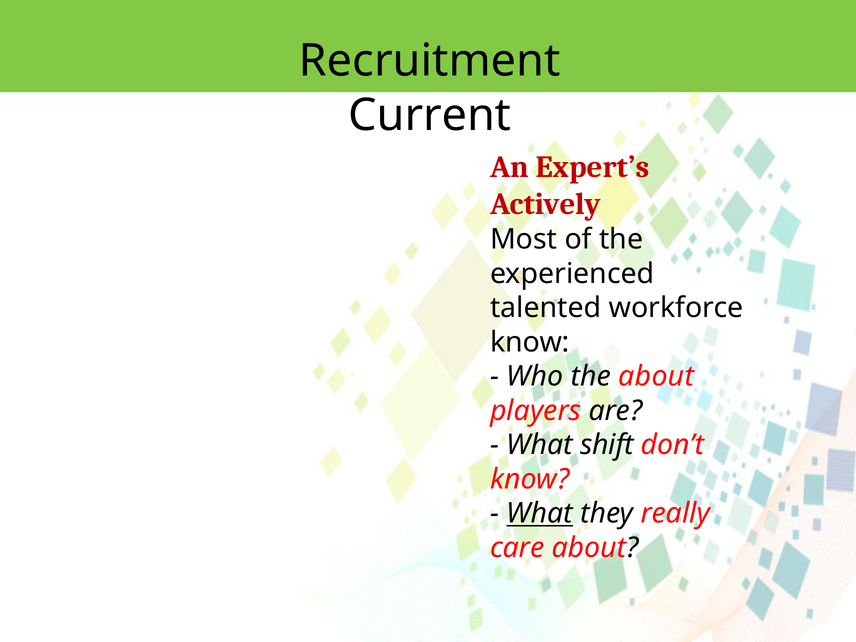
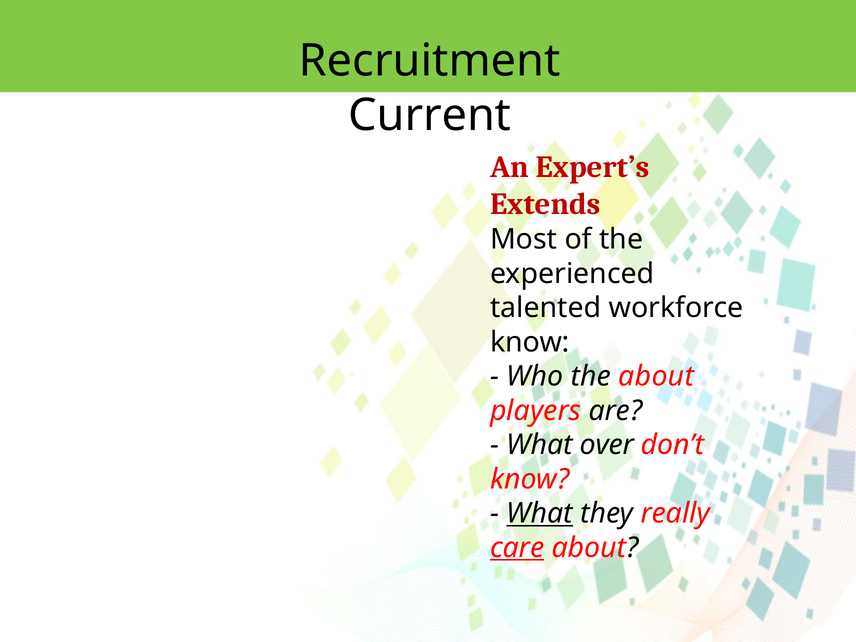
Actively: Actively -> Extends
shift: shift -> over
care underline: none -> present
